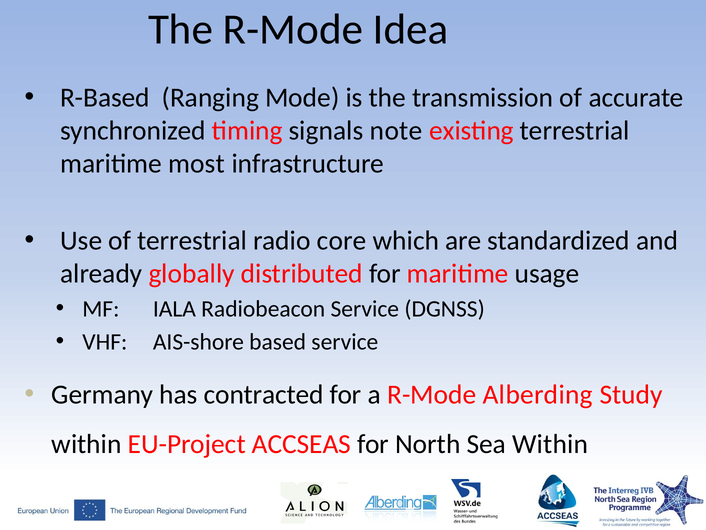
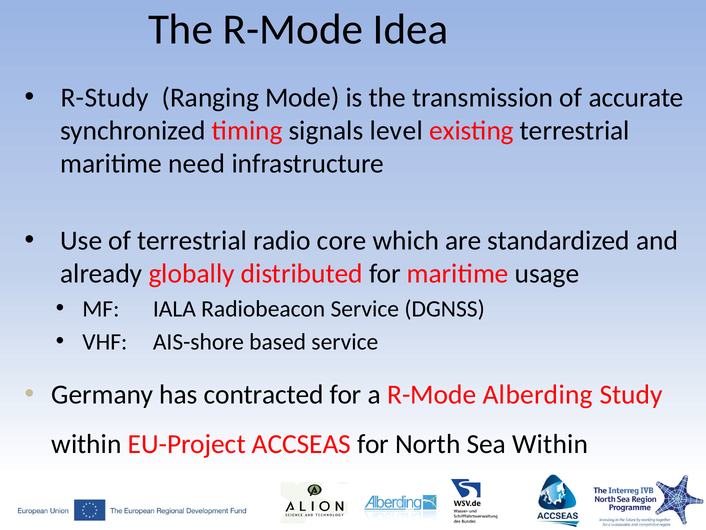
R-Based: R-Based -> R-Study
note: note -> level
most: most -> need
